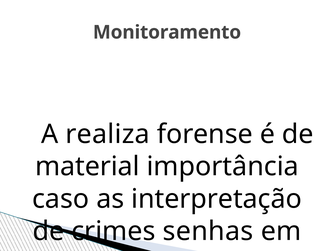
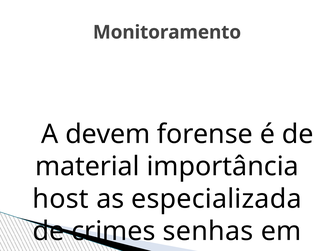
realiza: realiza -> devem
caso at (61, 199): caso -> host
as interpretação: interpretação -> especializada
